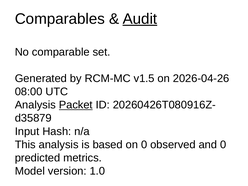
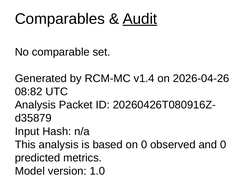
v1.5: v1.5 -> v1.4
08:00: 08:00 -> 08:82
Packet underline: present -> none
